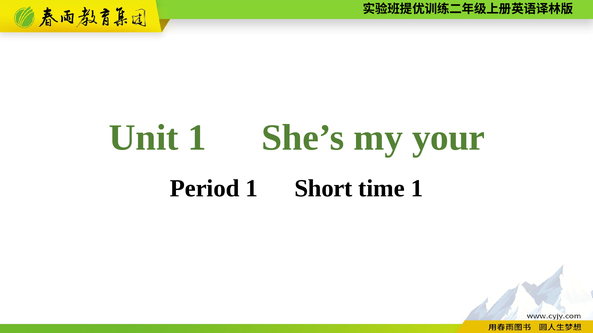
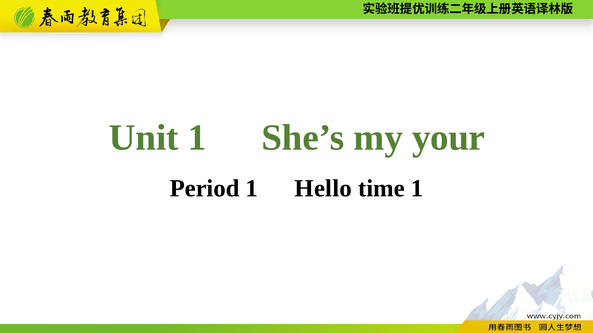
Short: Short -> Hello
